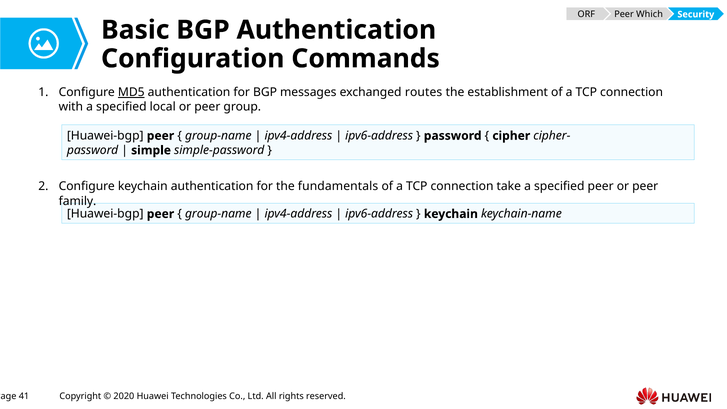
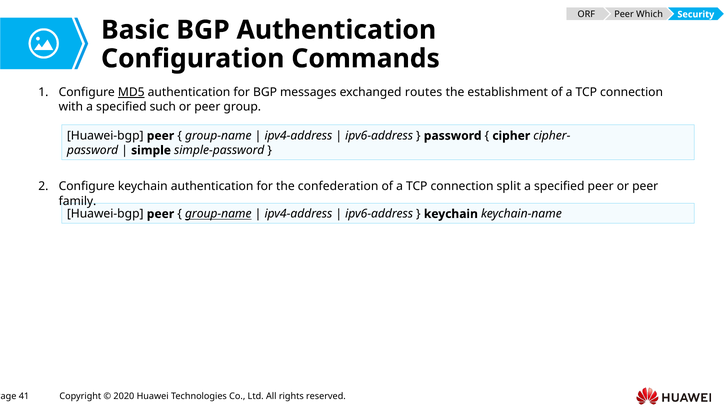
local: local -> such
fundamentals: fundamentals -> confederation
take: take -> split
group-name at (218, 214) underline: none -> present
